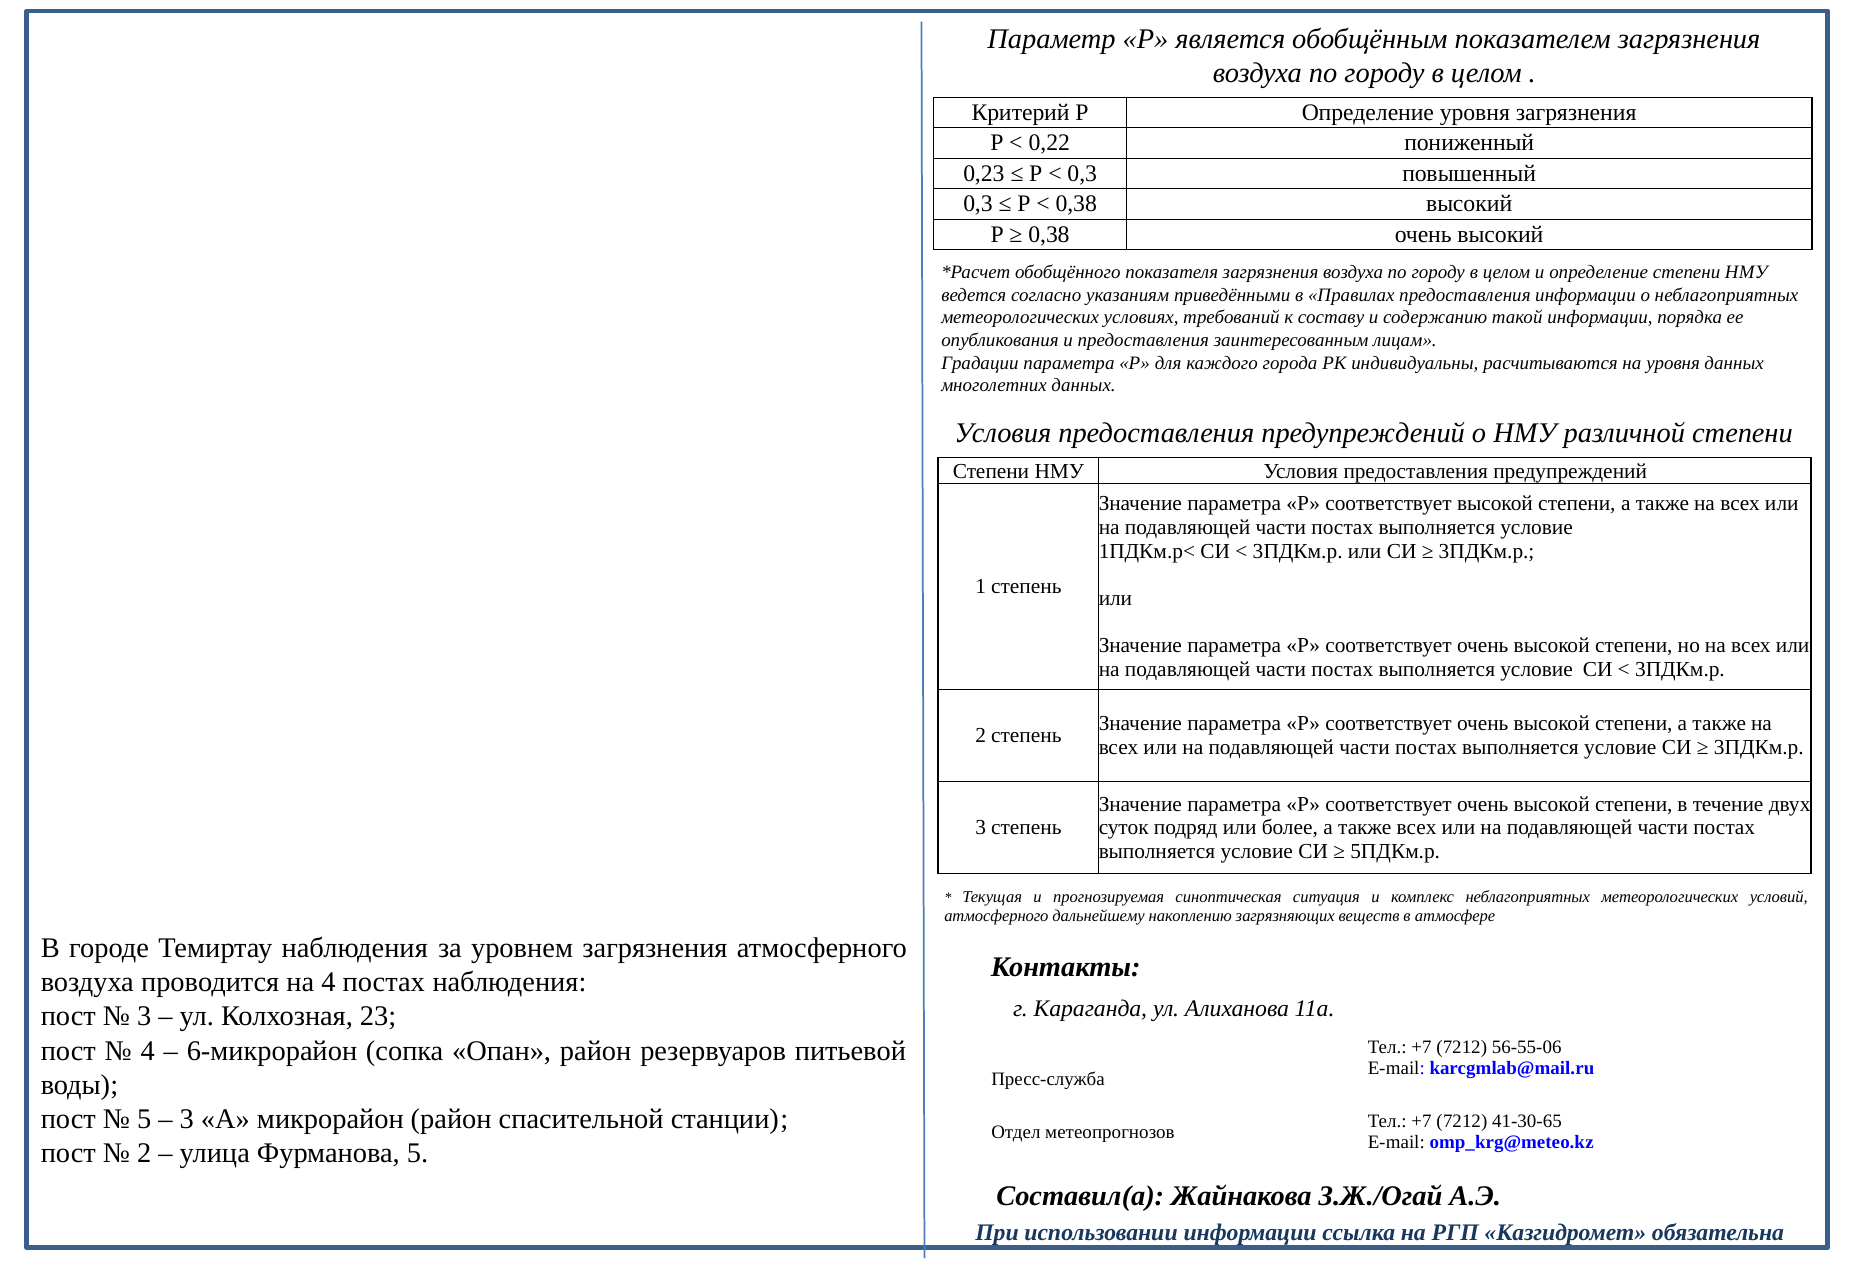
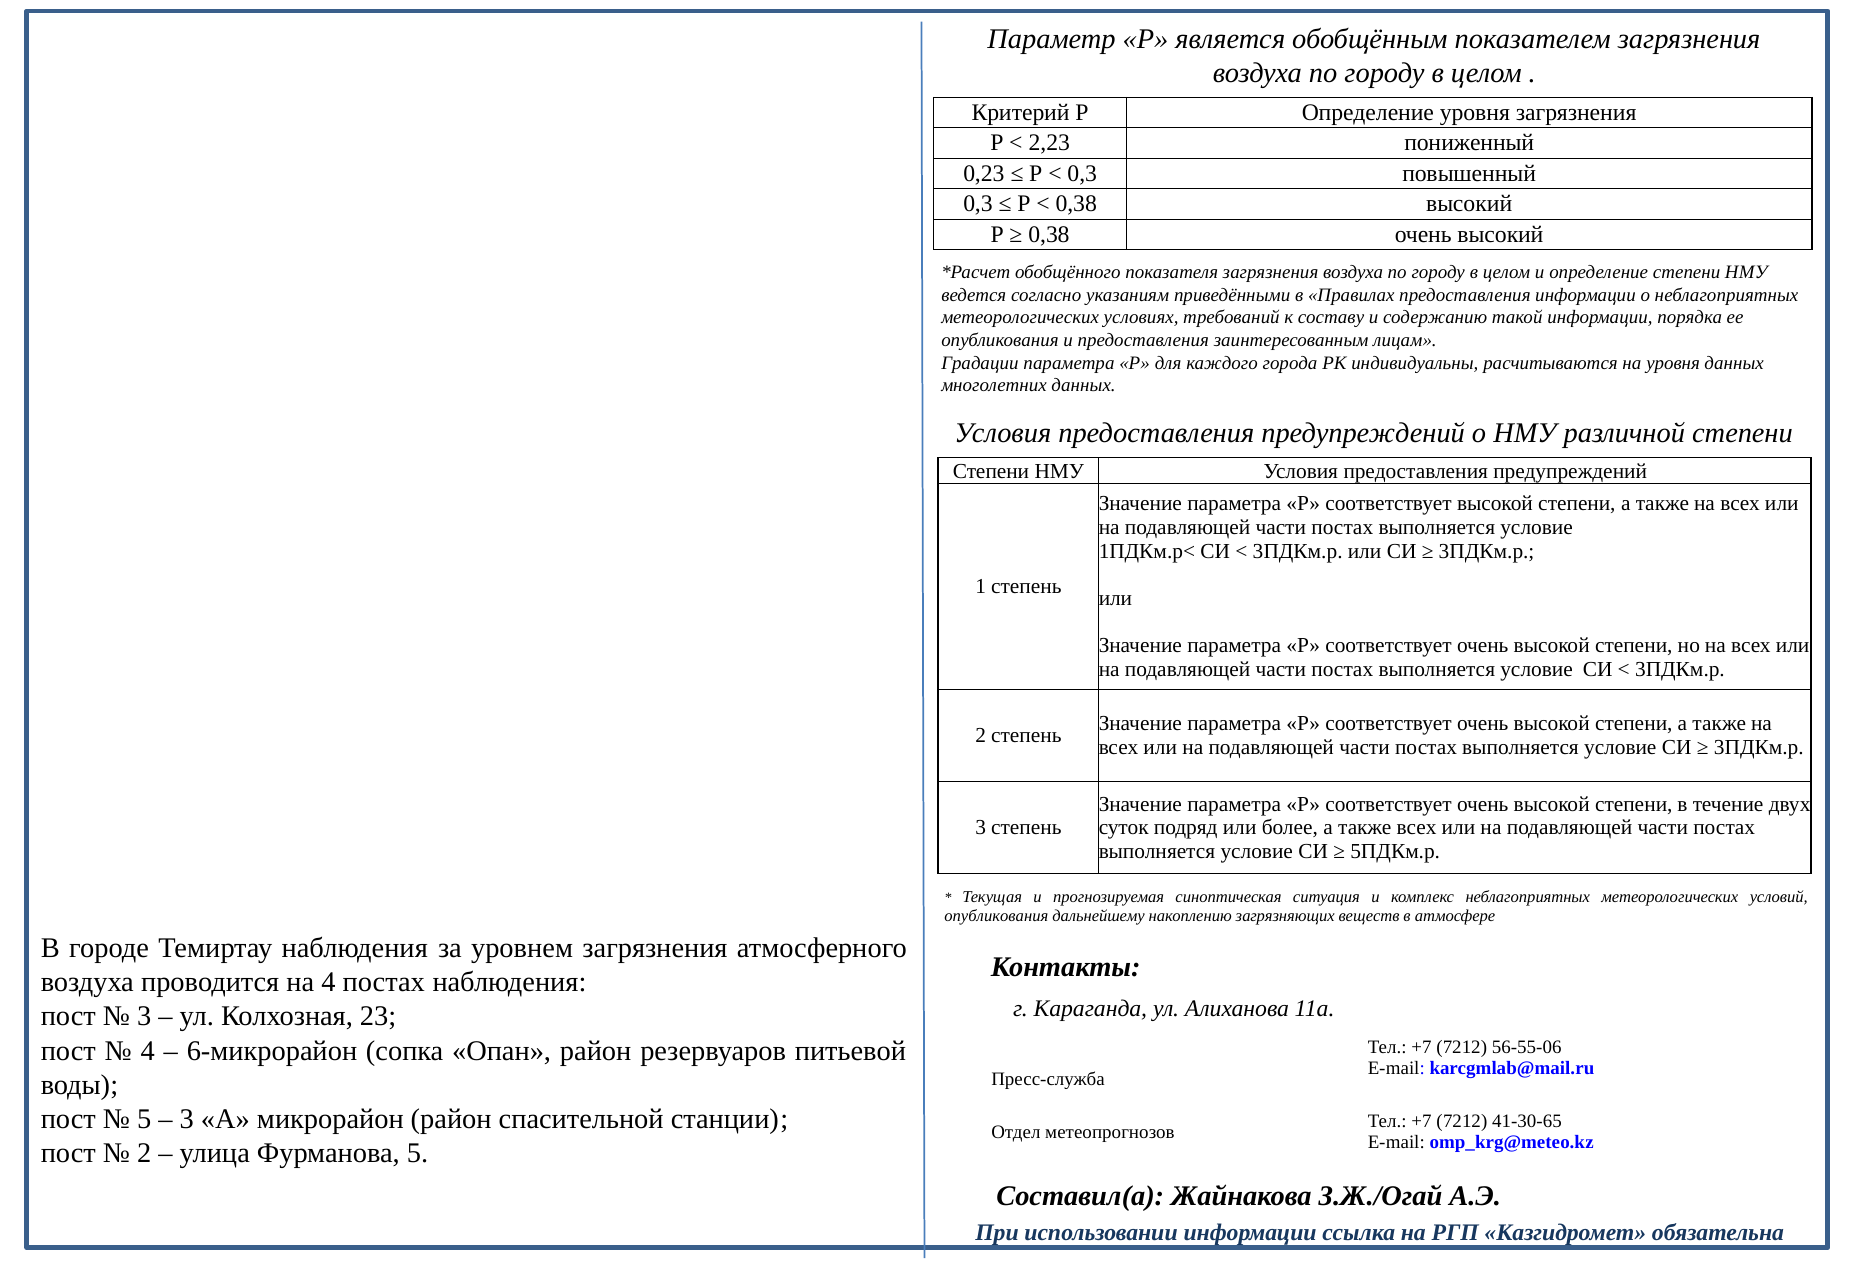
0,22: 0,22 -> 2,23
атмосферного at (996, 917): атмосферного -> опубликования
